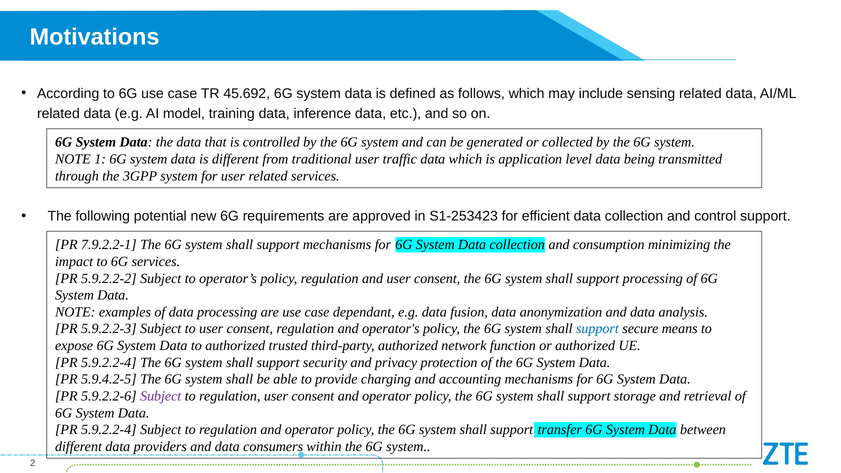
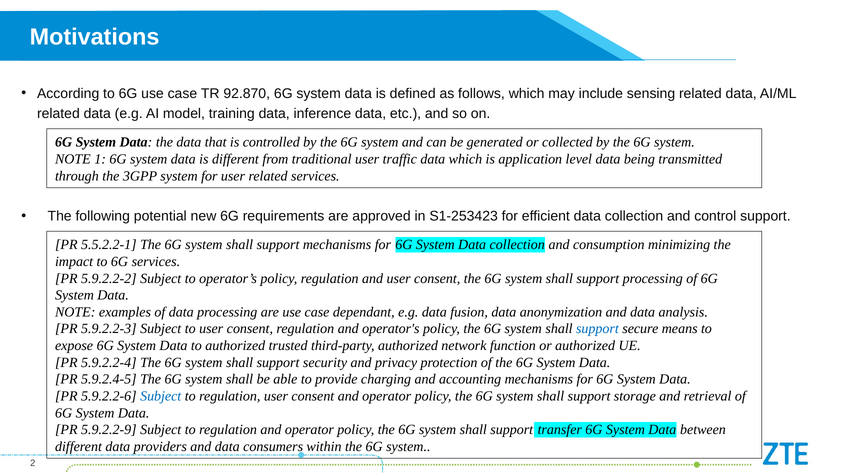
45.692: 45.692 -> 92.870
7.9.2.2-1: 7.9.2.2-1 -> 5.5.2.2-1
5.9.4.2-5: 5.9.4.2-5 -> 5.9.2.4-5
Subject at (161, 396) colour: purple -> blue
5.9.2.2-4 at (109, 430): 5.9.2.2-4 -> 5.9.2.2-9
